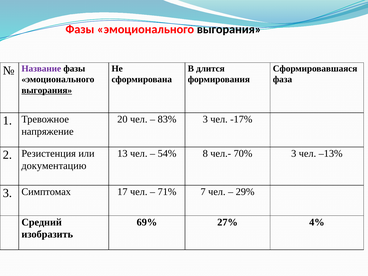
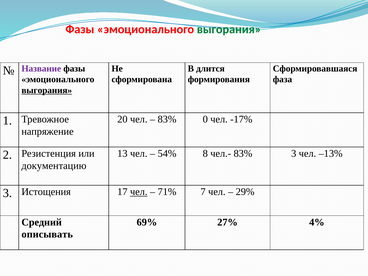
выгорания at (229, 29) colour: black -> green
83% 3: 3 -> 0
чел.- 70%: 70% -> 83%
Симптомах: Симптомах -> Истощения
чел at (139, 192) underline: none -> present
изобразить: изобразить -> описывать
